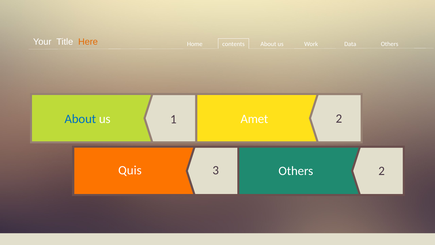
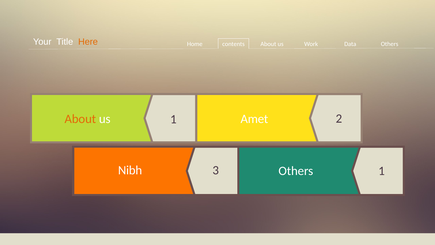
About at (80, 119) colour: blue -> orange
Quis: Quis -> Nibh
3 2: 2 -> 1
